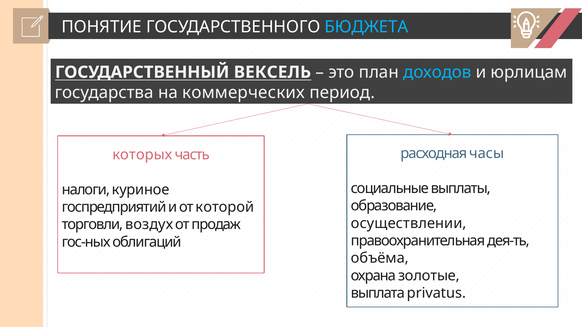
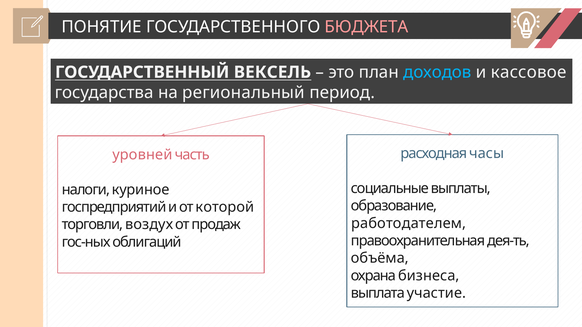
БЮДЖЕТА colour: light blue -> pink
юрлицам: юрлицам -> кассовое
коммерческих: коммерческих -> региональный
которых: которых -> уровней
осуществлении: осуществлении -> работодателем
золотые: золотые -> бизнеса
privatus: privatus -> участие
